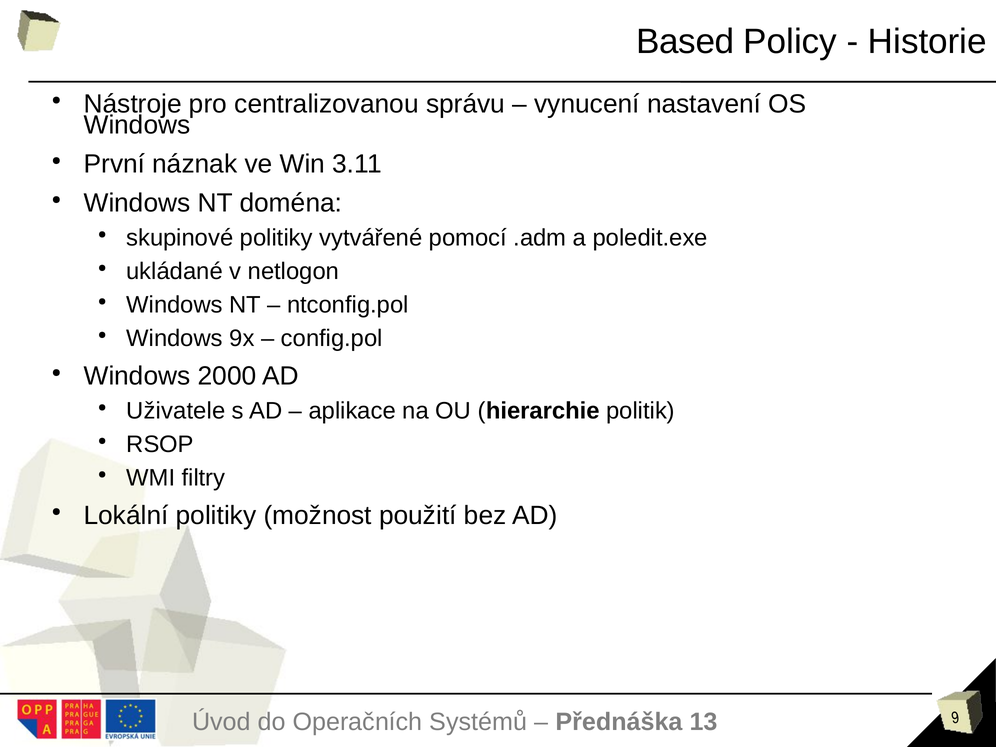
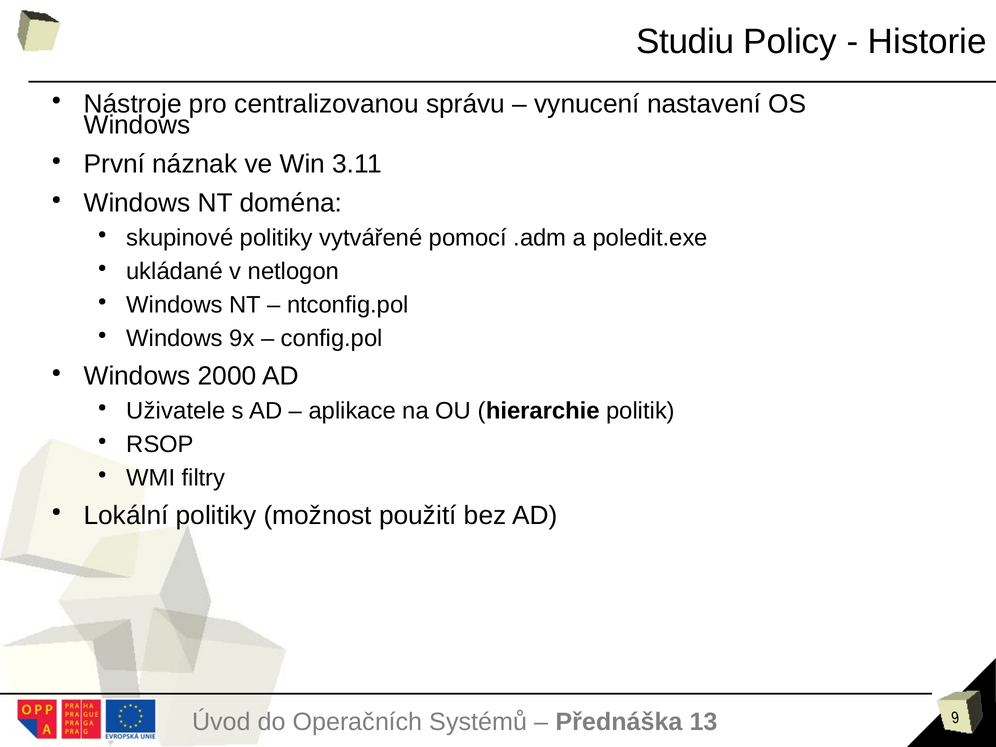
Based: Based -> Studiu
